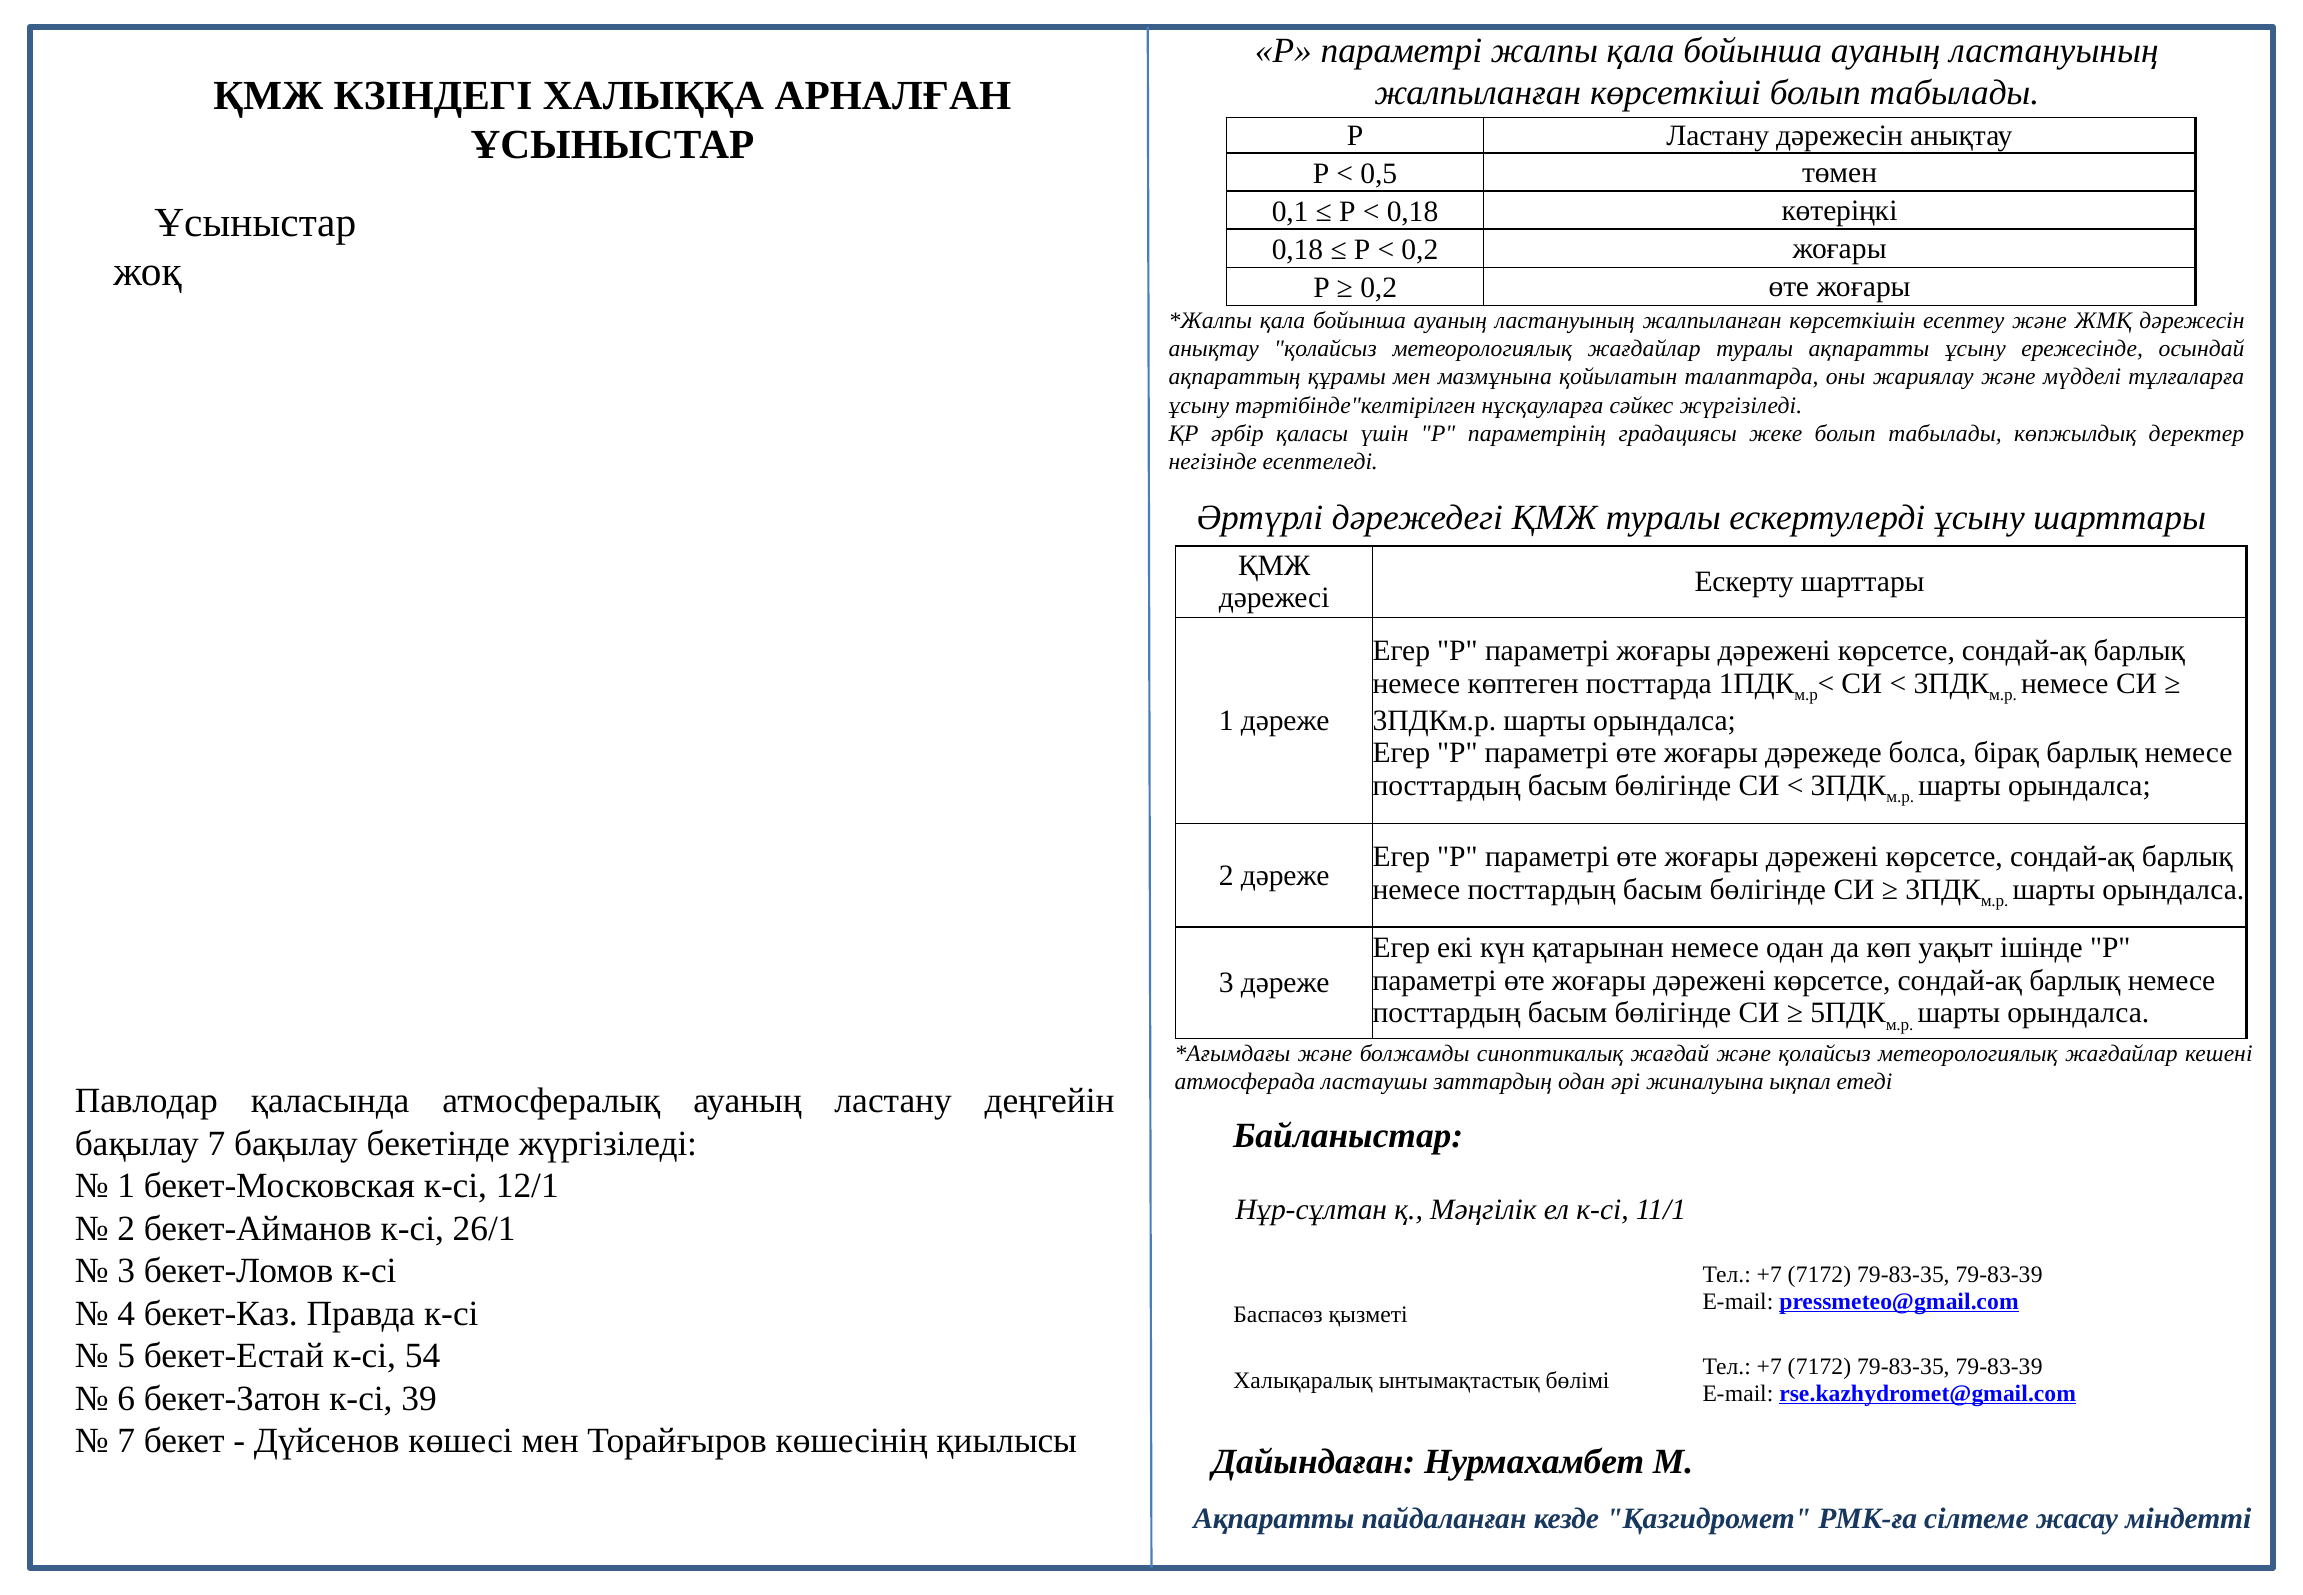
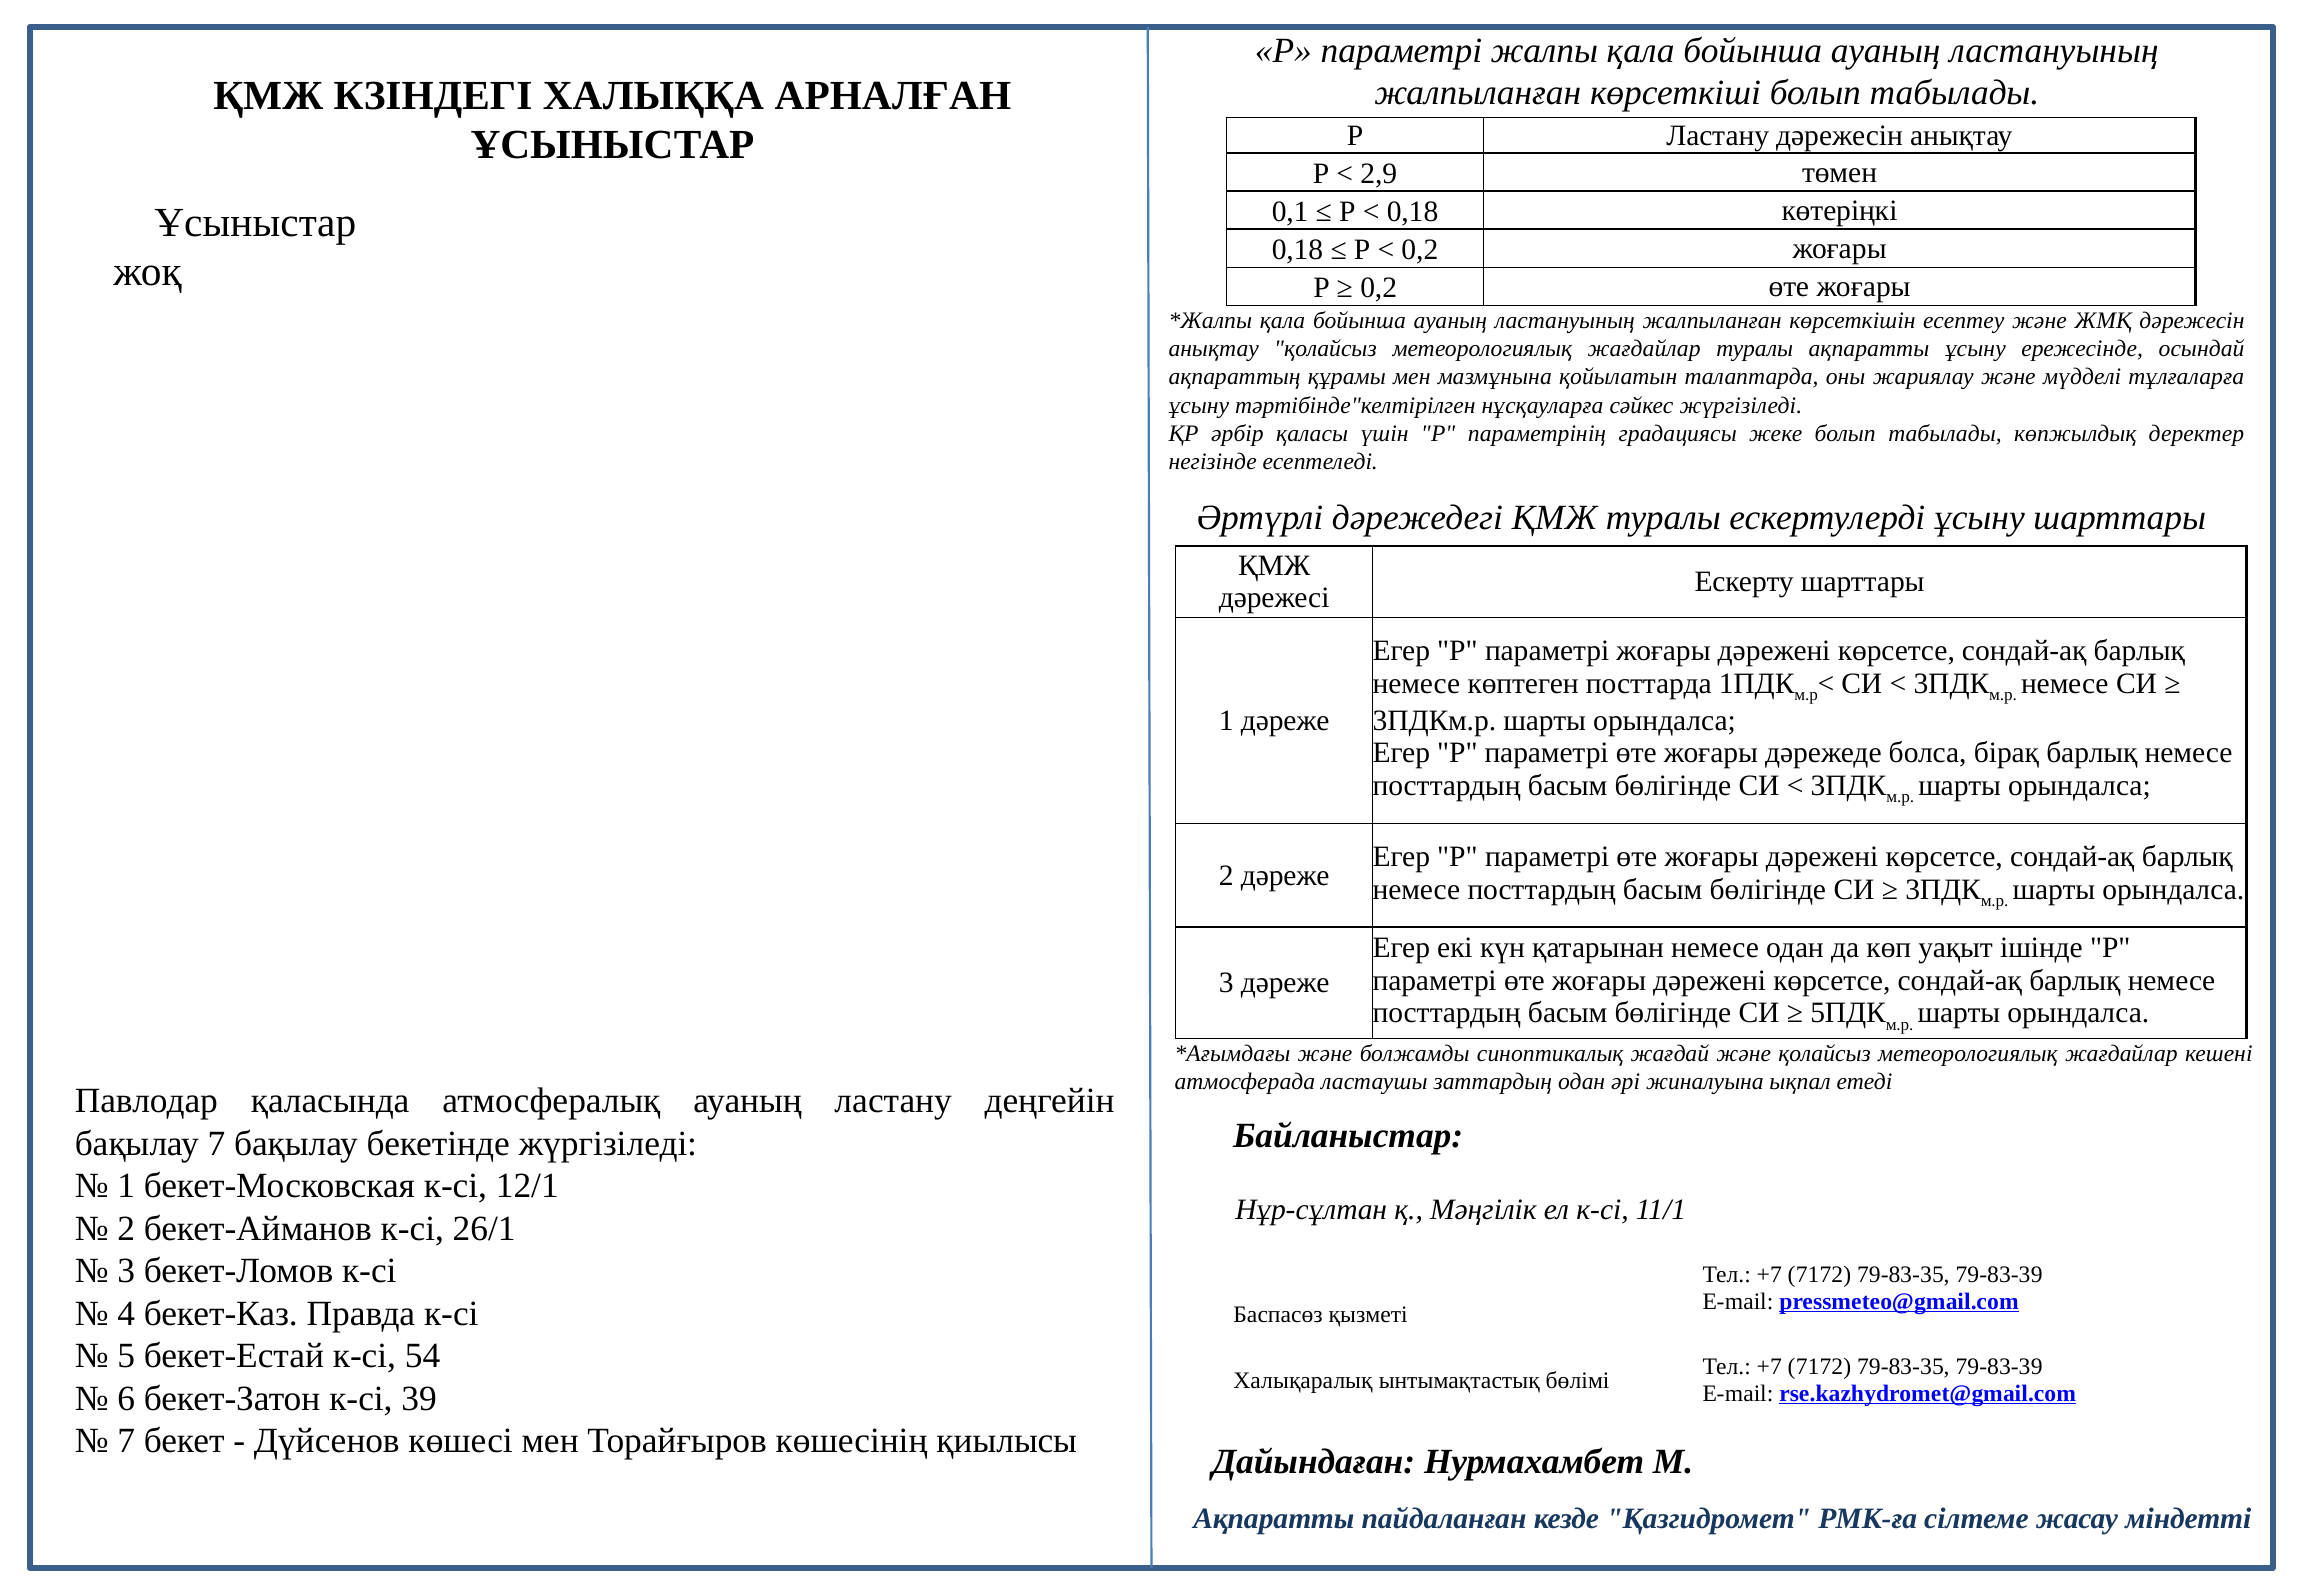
0,5: 0,5 -> 2,9
